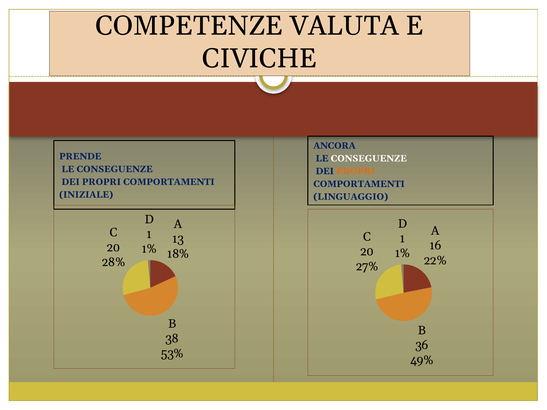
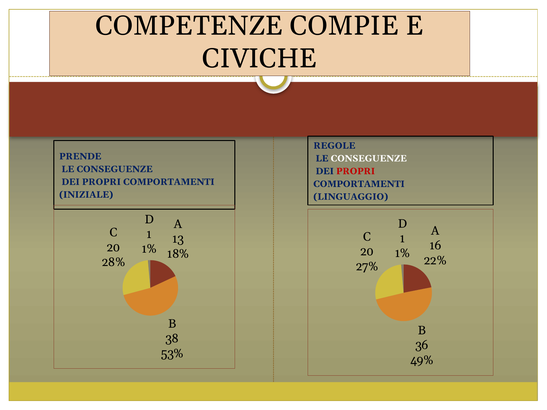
VALUTA: VALUTA -> COMPIE
ANCORA: ANCORA -> REGOLE
PROPRI at (356, 171) colour: orange -> red
